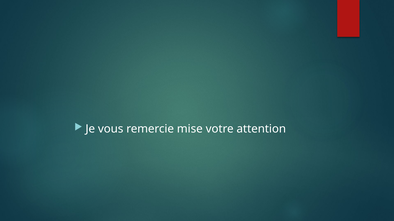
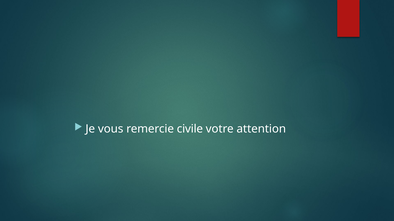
mise: mise -> civile
